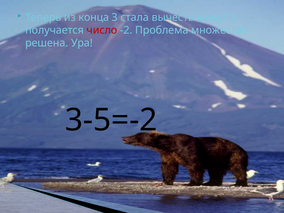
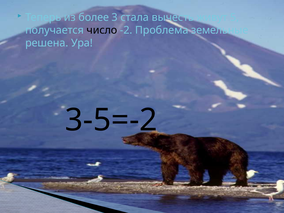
конца: конца -> более
число colour: red -> black
множество: множество -> земельные
